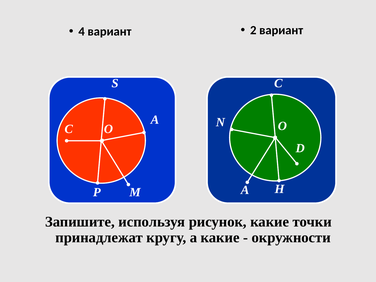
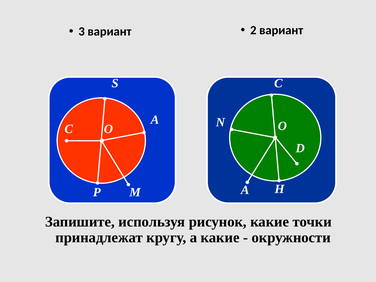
4: 4 -> 3
